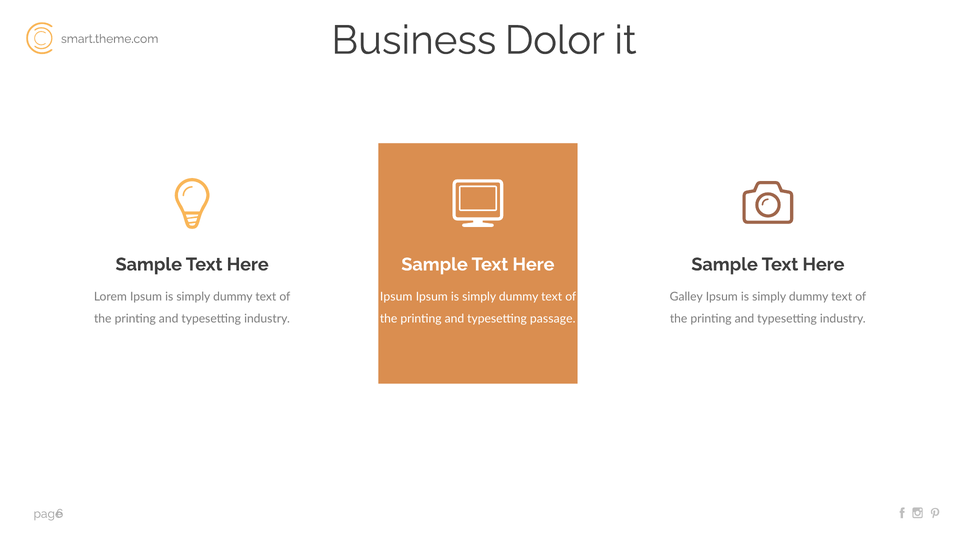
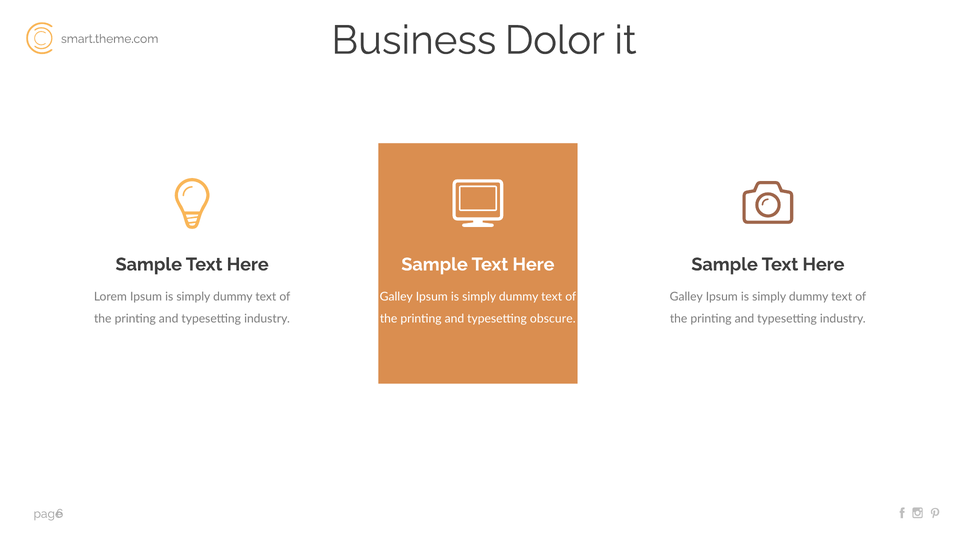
Ipsum at (396, 297): Ipsum -> Galley
passage: passage -> obscure
